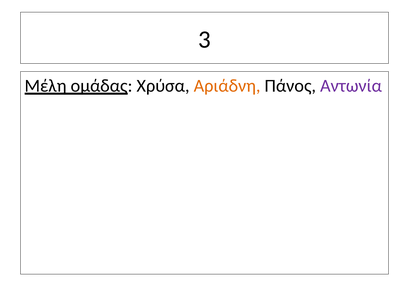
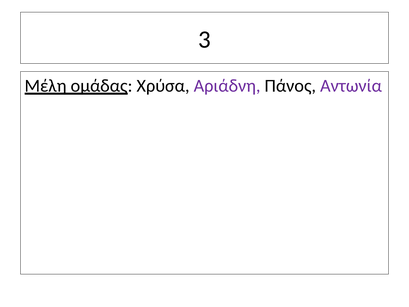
Αριάδνη colour: orange -> purple
